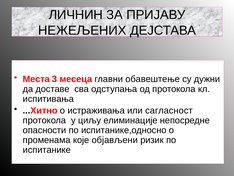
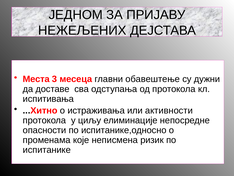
ЛИЧНИН: ЛИЧНИН -> ЈЕДНОМ
сагласност: сагласност -> активности
објављени: објављени -> неписмена
